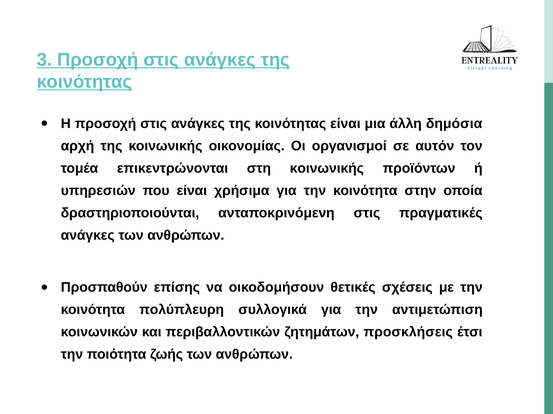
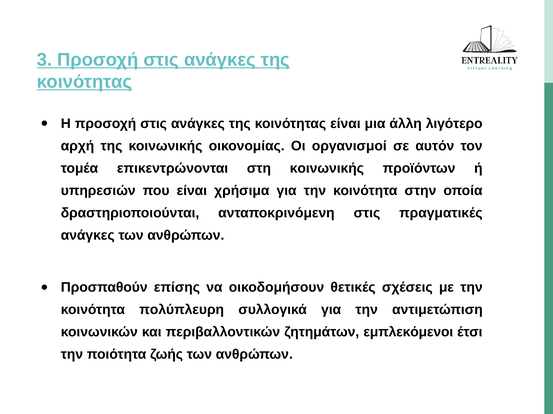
δημόσια: δημόσια -> λιγότερο
προσκλήσεις: προσκλήσεις -> εμπλεκόμενοι
